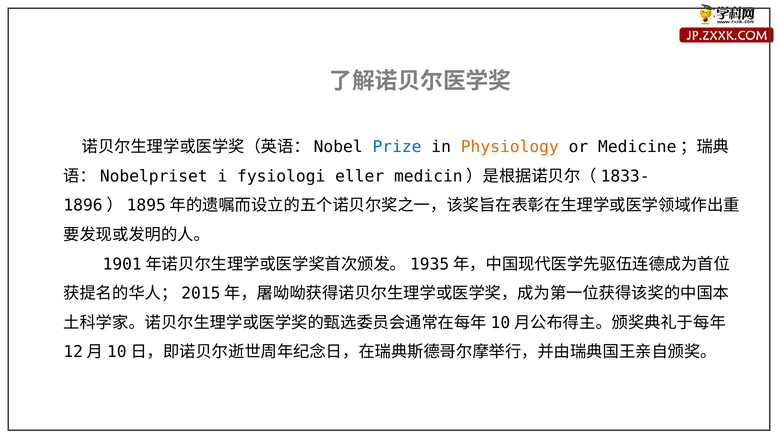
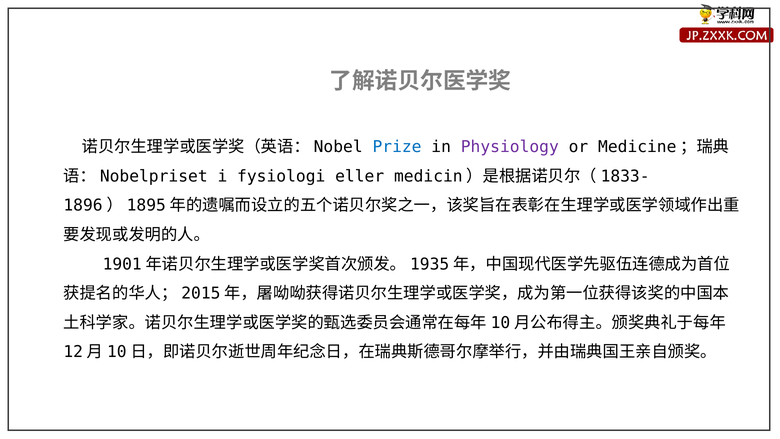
Physiology colour: orange -> purple
